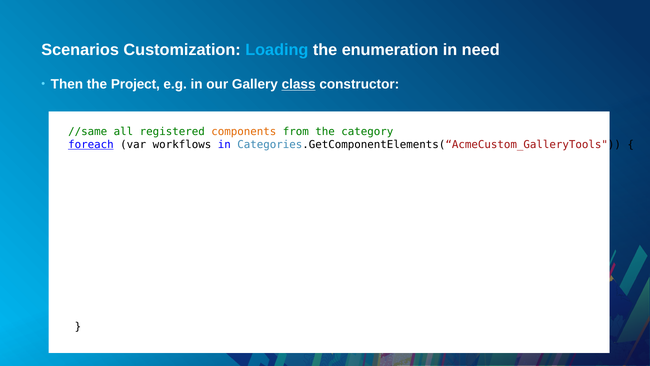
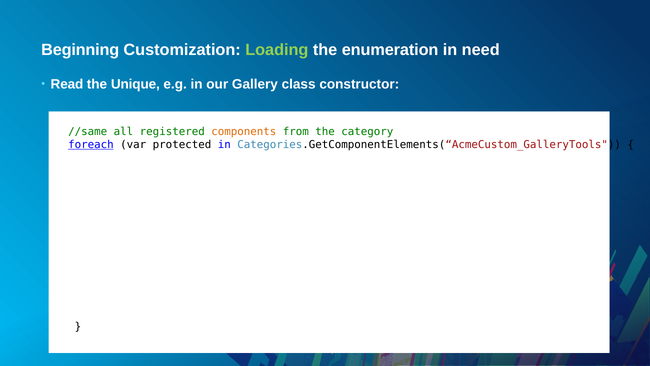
Scenarios: Scenarios -> Beginning
Loading colour: light blue -> light green
Then: Then -> Read
Project: Project -> Unique
class underline: present -> none
workflows: workflows -> protected
